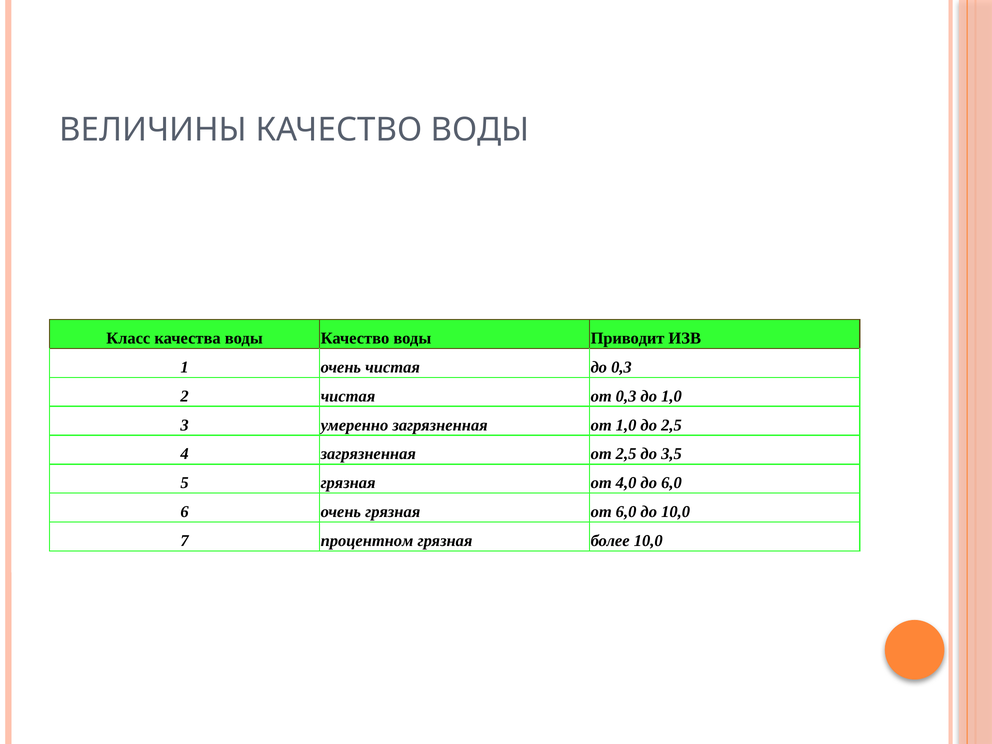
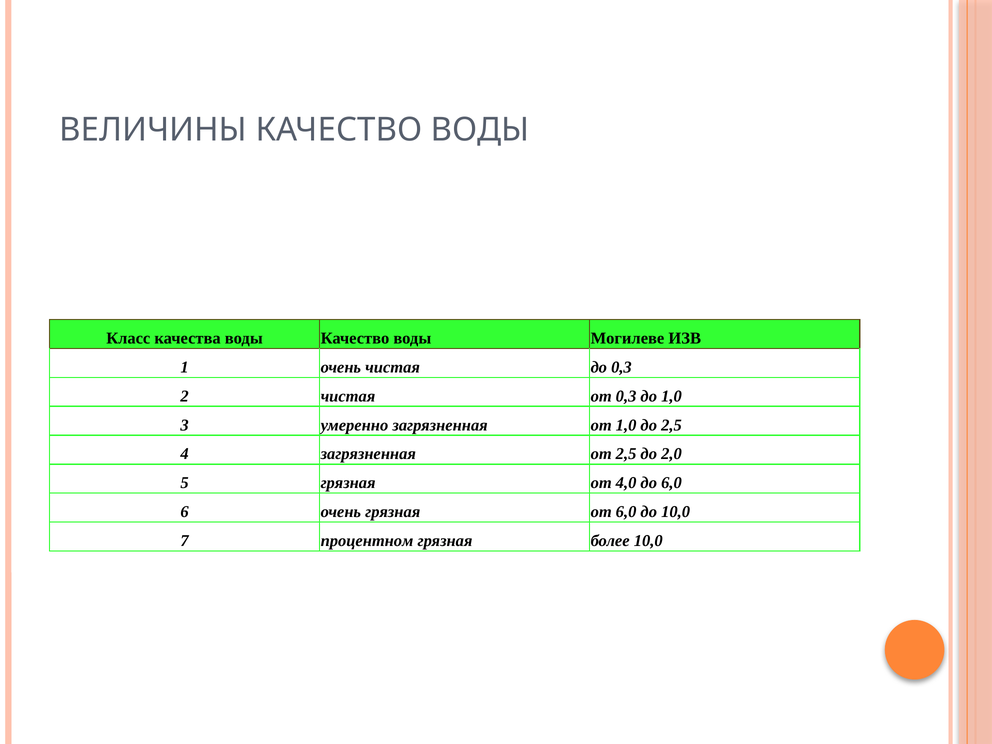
Приводит: Приводит -> Могилеве
3,5: 3,5 -> 2,0
